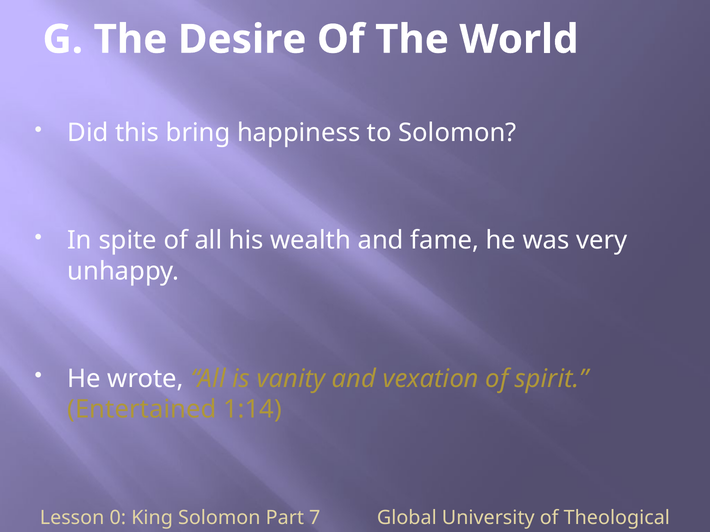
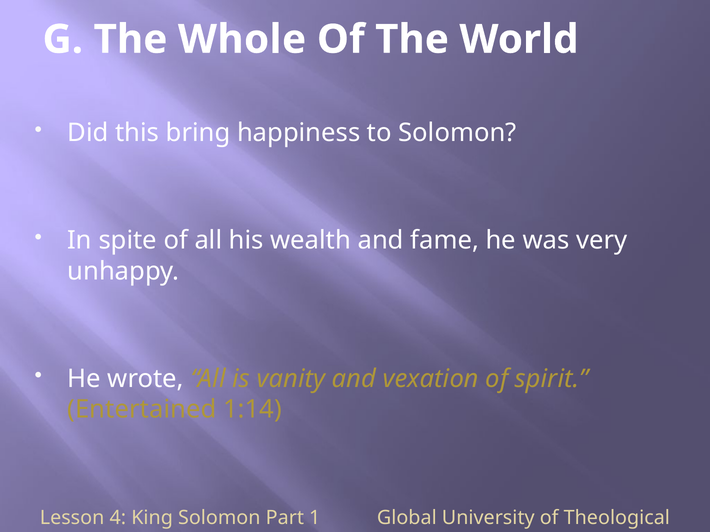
Desire: Desire -> Whole
0: 0 -> 4
7: 7 -> 1
